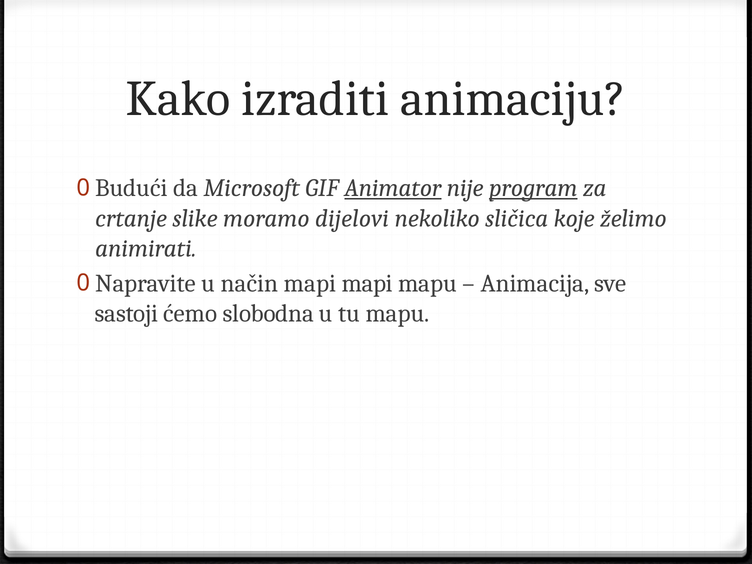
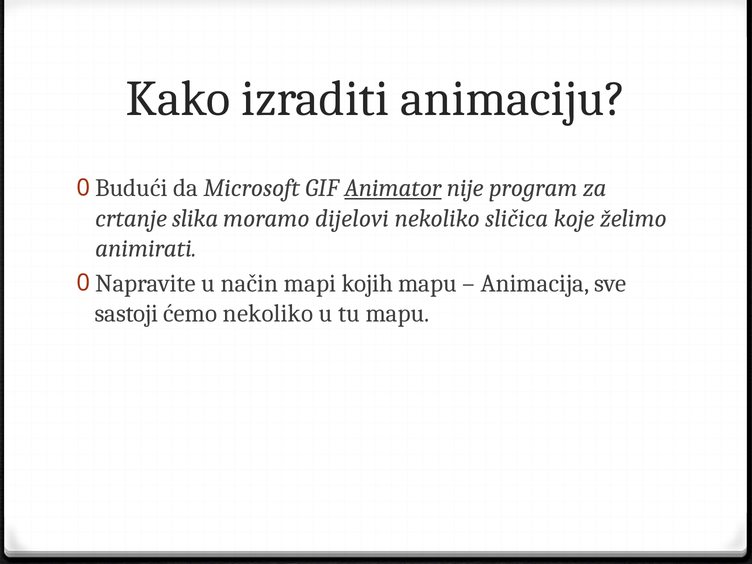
program underline: present -> none
slike: slike -> slika
mapi mapi: mapi -> kojih
ćemo slobodna: slobodna -> nekoliko
